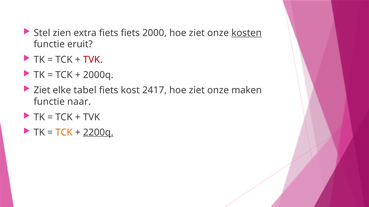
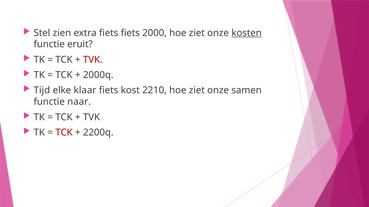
Ziet at (42, 91): Ziet -> Tijd
tabel: tabel -> klaar
2417: 2417 -> 2210
maken: maken -> samen
TCK at (64, 133) colour: orange -> red
2200q underline: present -> none
